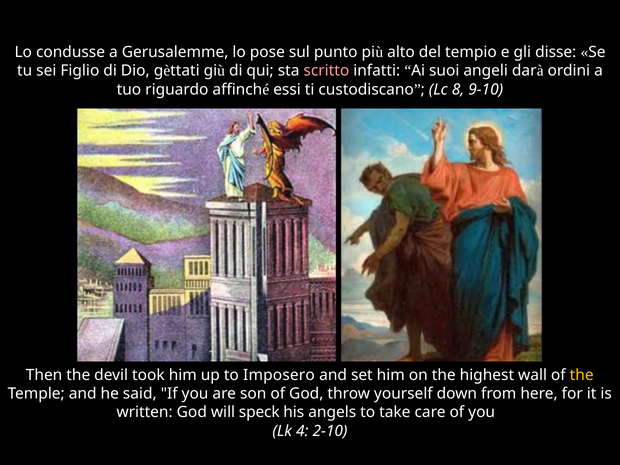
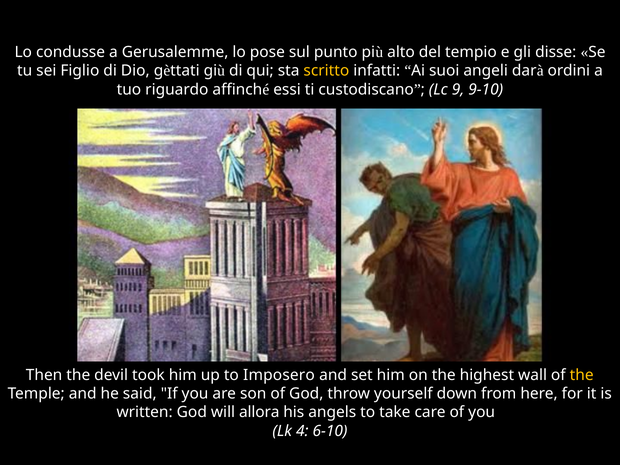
scritto colour: pink -> yellow
8: 8 -> 9
speck: speck -> allora
2-10: 2-10 -> 6-10
